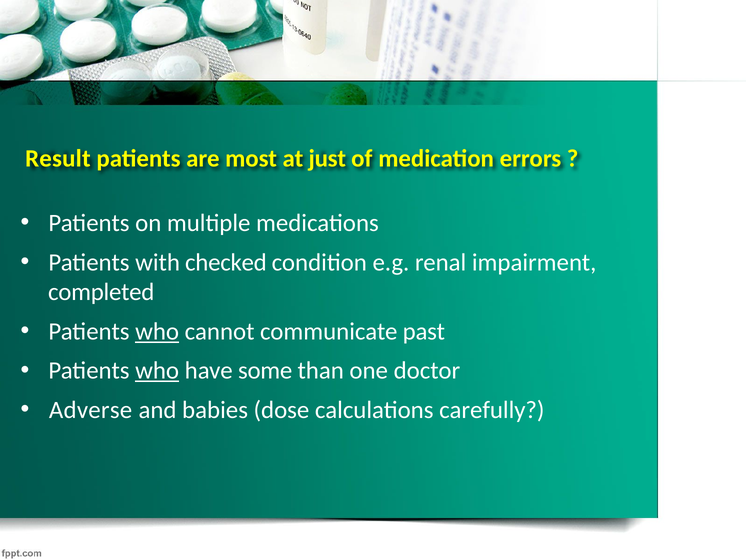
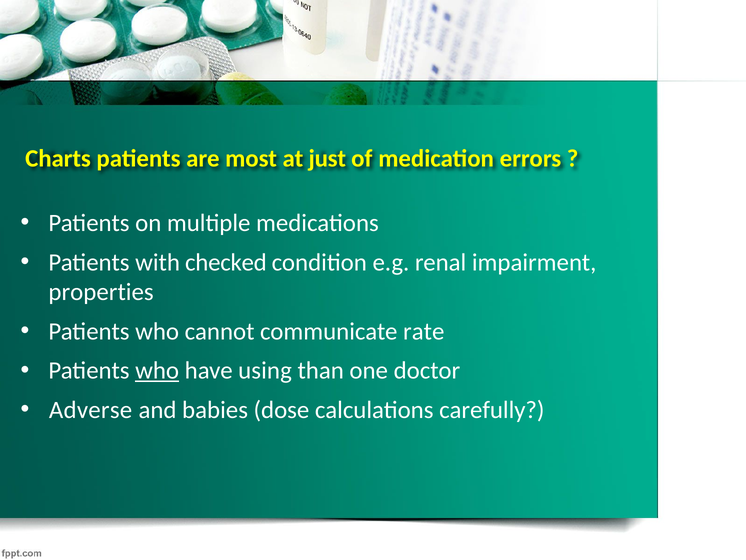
Result: Result -> Charts
completed: completed -> properties
who at (157, 331) underline: present -> none
past: past -> rate
some: some -> using
